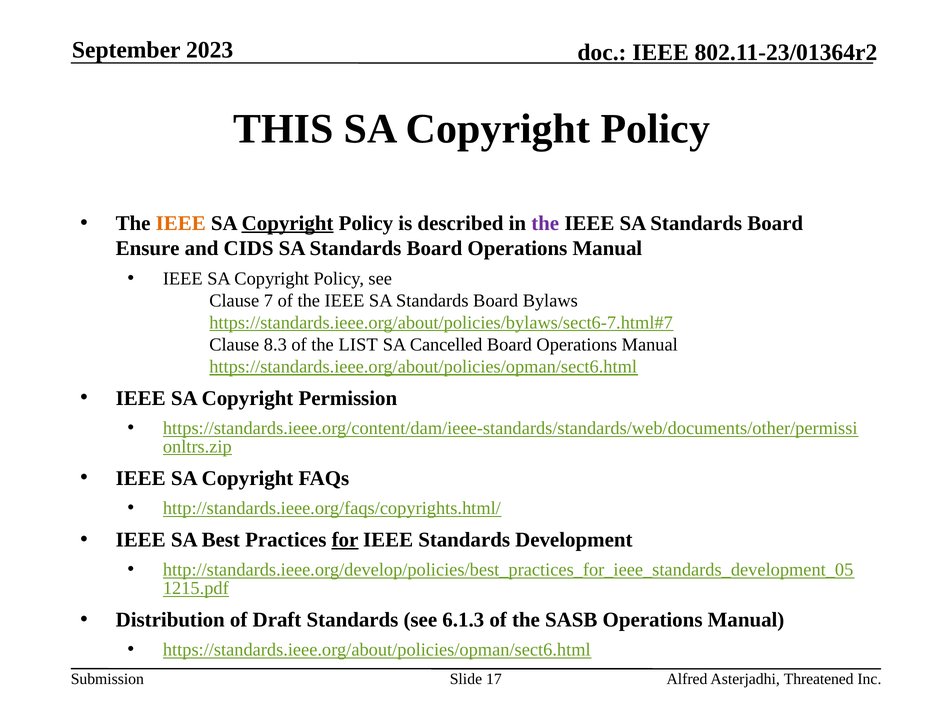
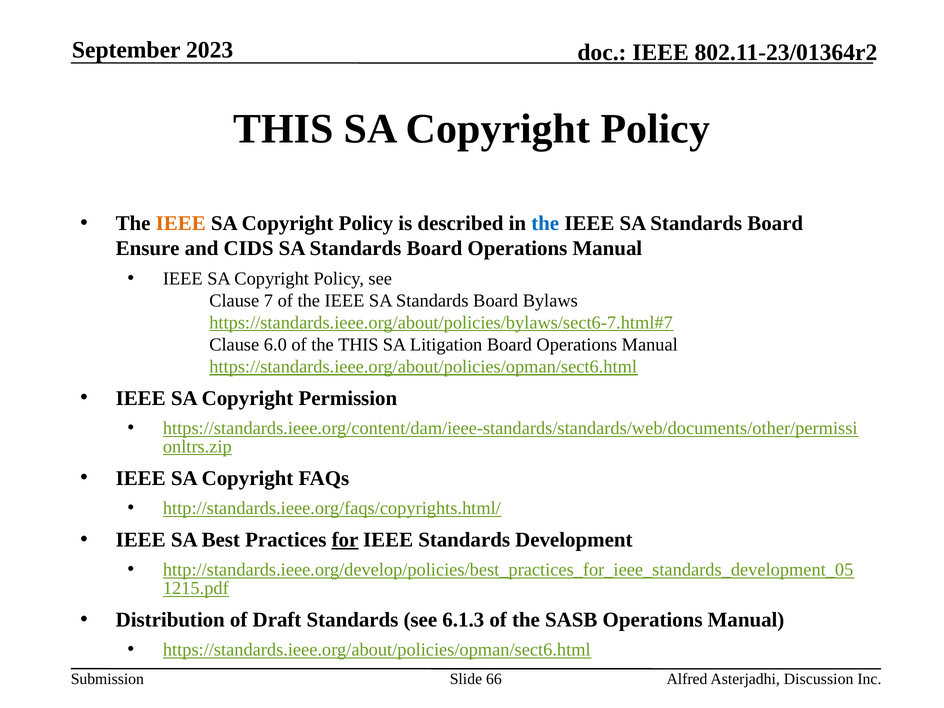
Copyright at (288, 223) underline: present -> none
the at (545, 223) colour: purple -> blue
8.3: 8.3 -> 6.0
the LIST: LIST -> THIS
Cancelled: Cancelled -> Litigation
17: 17 -> 66
Threatened: Threatened -> Discussion
